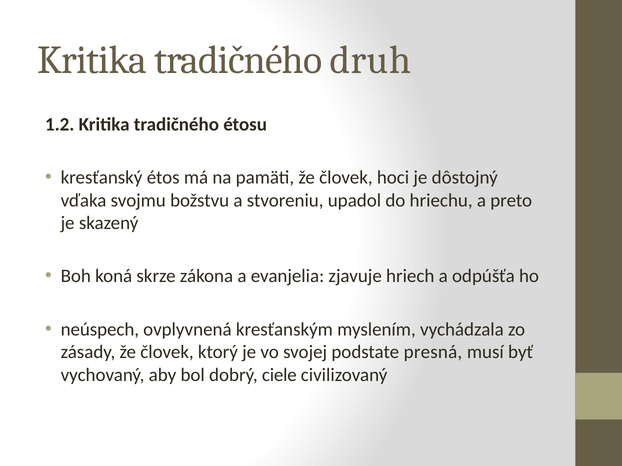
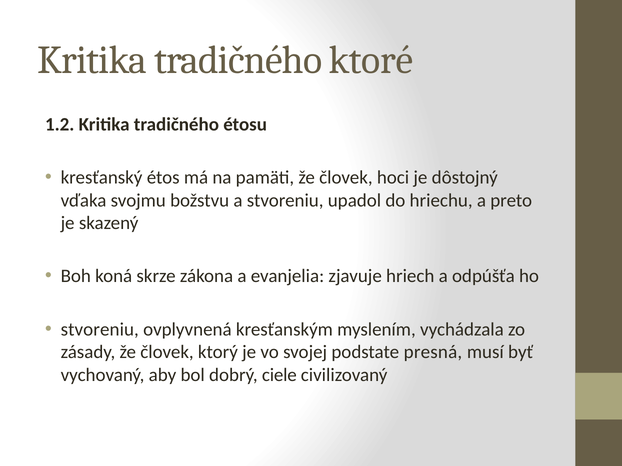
druh: druh -> ktoré
neúspech at (100, 330): neúspech -> stvoreniu
